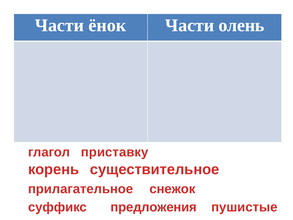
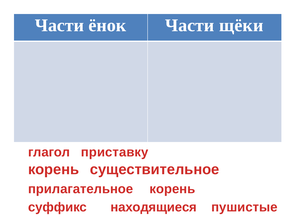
олень: олень -> щёки
снежок at (172, 189): снежок -> корень
предложения: предложения -> находящиеся
